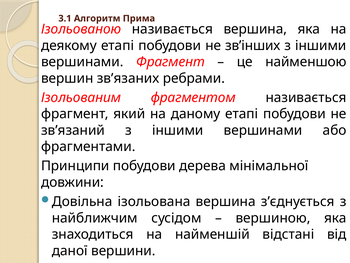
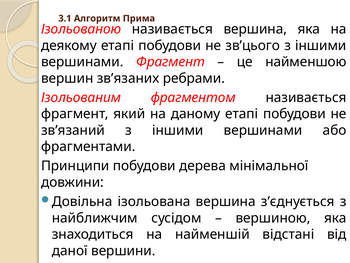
зв’інших: зв’інших -> зв’цього
